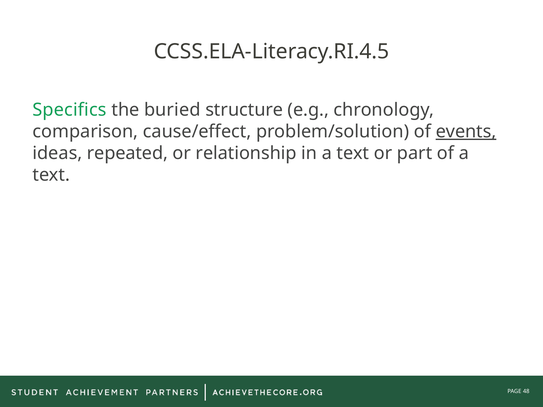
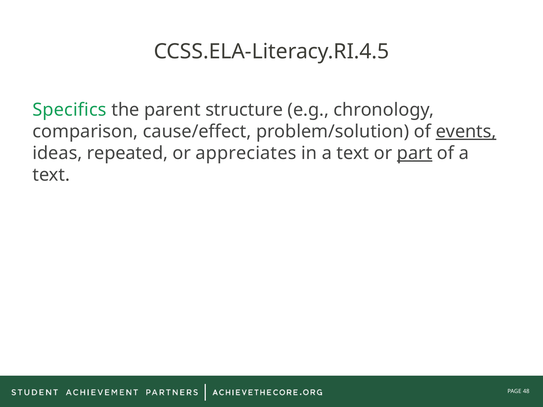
buried: buried -> parent
relationship: relationship -> appreciates
part underline: none -> present
